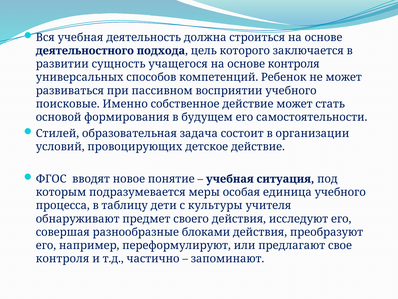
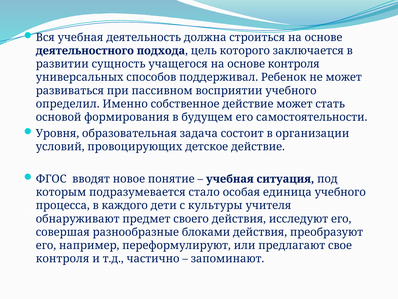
компетенций: компетенций -> поддерживал
поисковые: поисковые -> определил
Стилей: Стилей -> Уровня
меры: меры -> стало
таблицу: таблицу -> каждого
